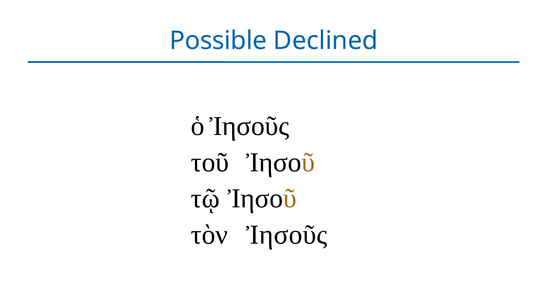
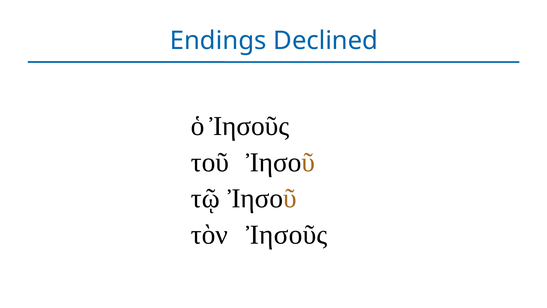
Possible: Possible -> Endings
